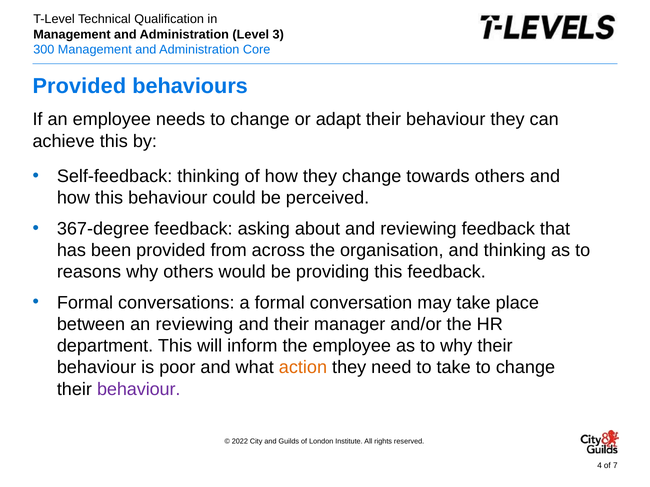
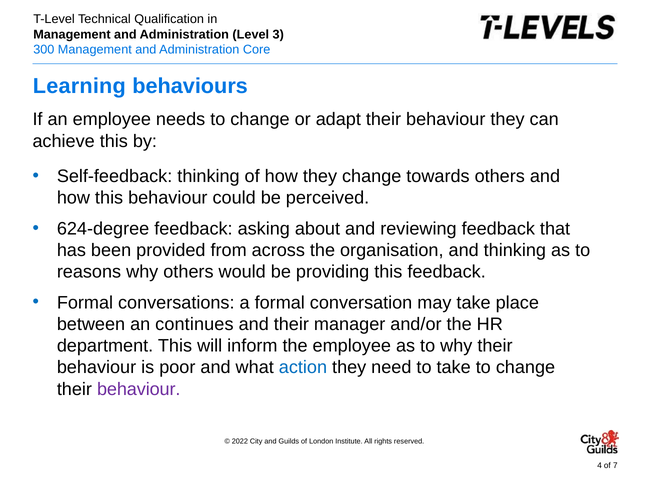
Provided at (79, 86): Provided -> Learning
367-degree: 367-degree -> 624-degree
an reviewing: reviewing -> continues
action colour: orange -> blue
